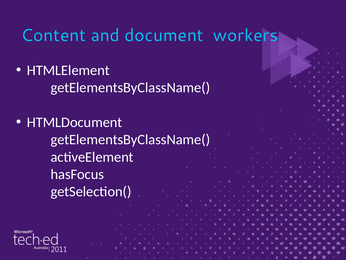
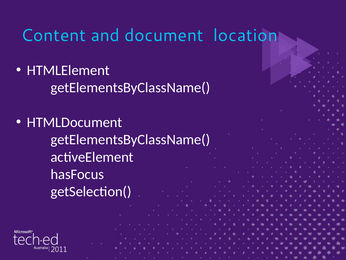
workers: workers -> location
